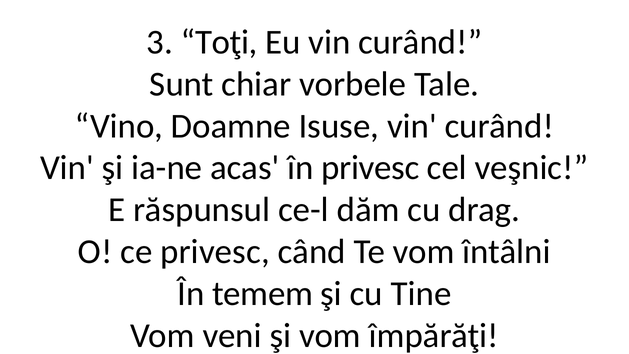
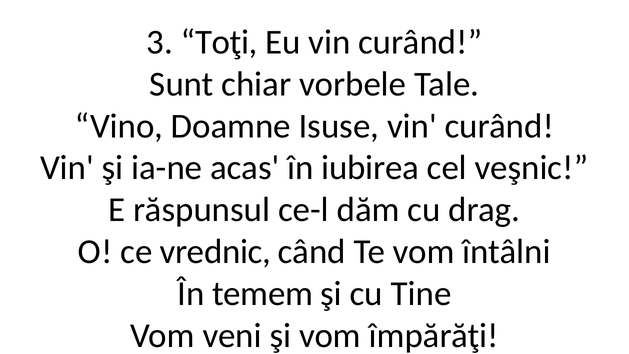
în privesc: privesc -> iubirea
ce privesc: privesc -> vrednic
